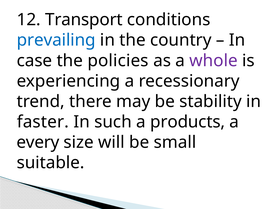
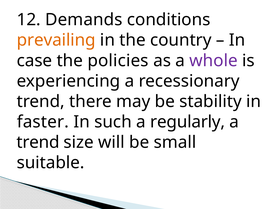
Transport: Transport -> Demands
prevailing colour: blue -> orange
products: products -> regularly
every at (38, 142): every -> trend
